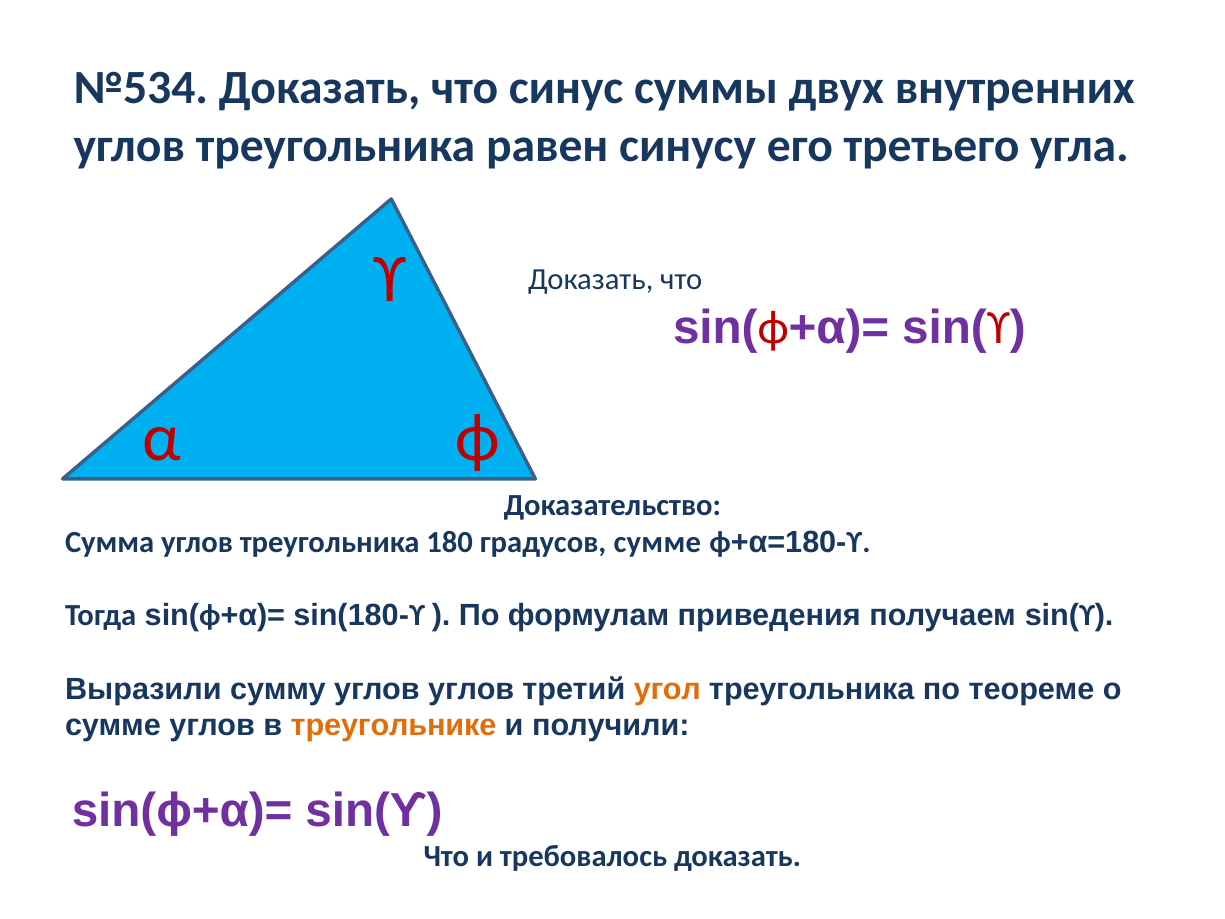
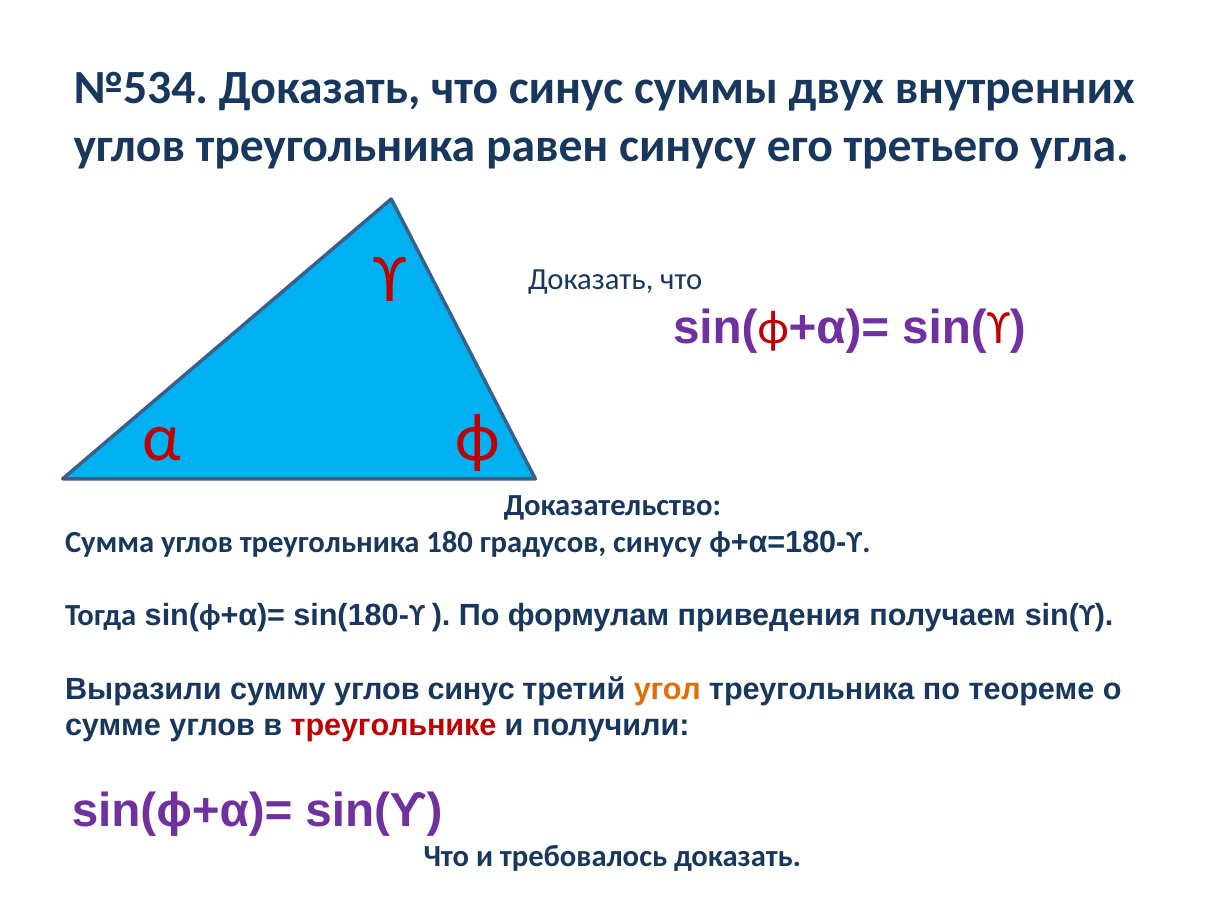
градусов сумме: сумме -> синусу
углов углов: углов -> синус
треугольнике colour: orange -> red
